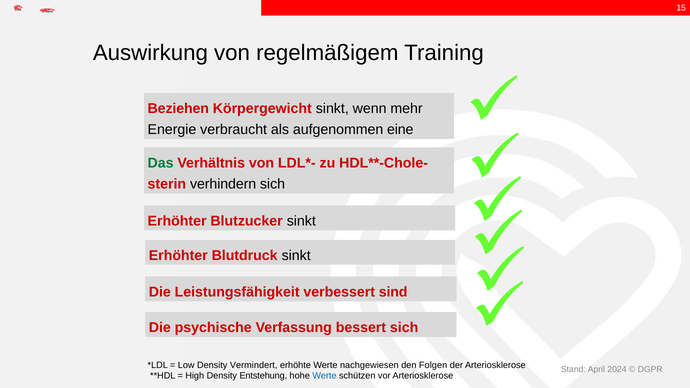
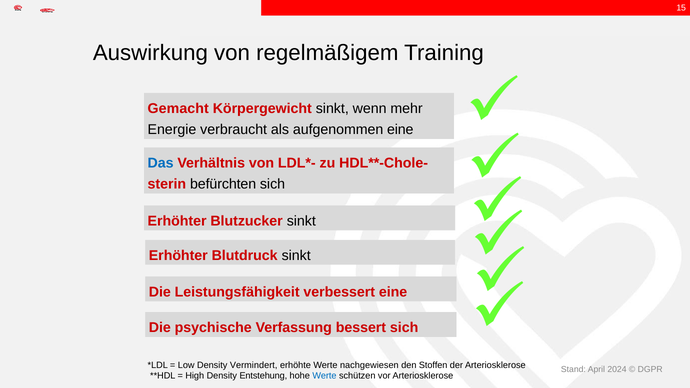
Beziehen: Beziehen -> Gemacht
Das colour: green -> blue
verhindern: verhindern -> befürchten
verbessert sind: sind -> eine
Folgen: Folgen -> Stoffen
